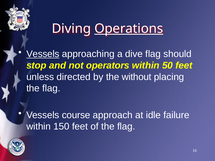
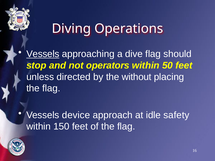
Operations underline: present -> none
course: course -> device
failure: failure -> safety
